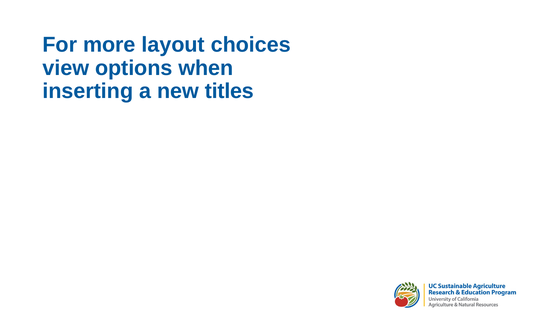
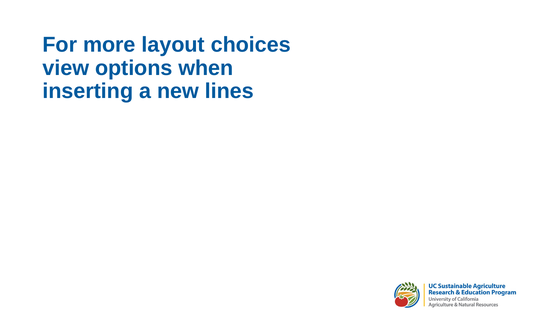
titles: titles -> lines
